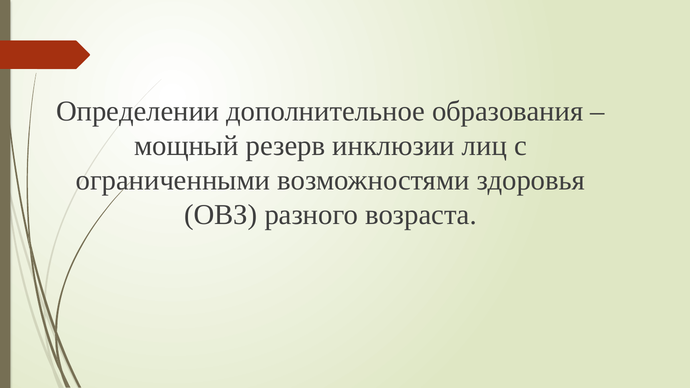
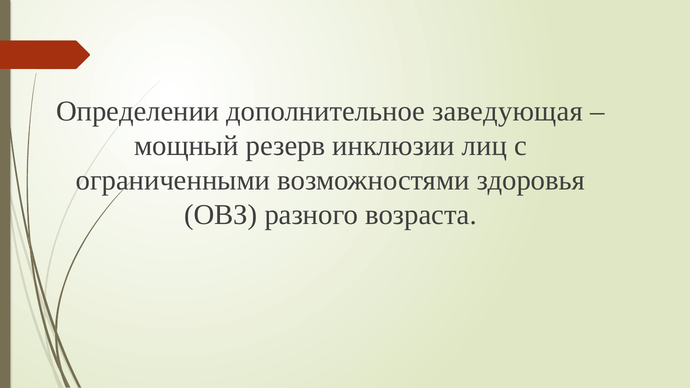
образования: образования -> заведующая
